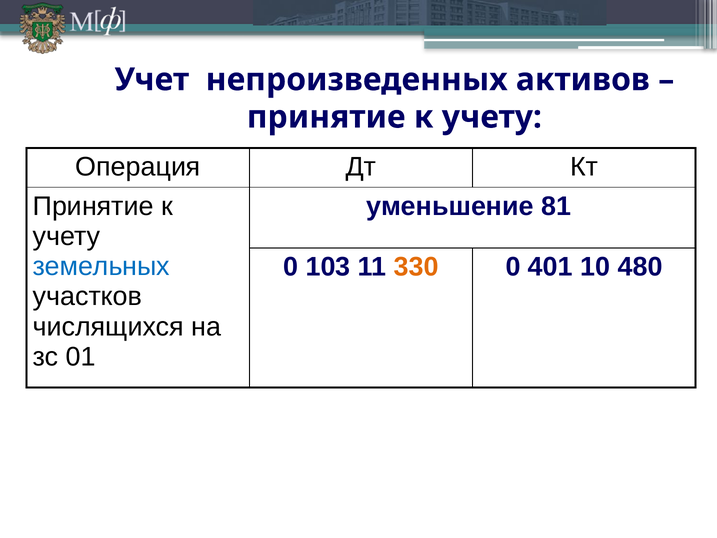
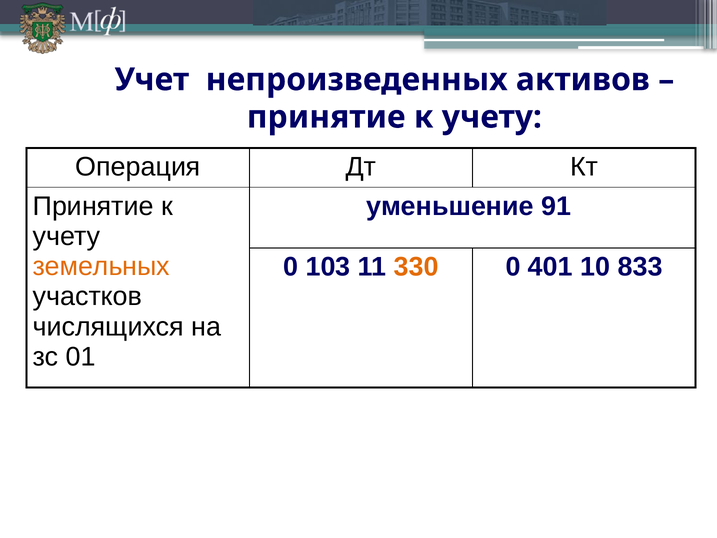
81: 81 -> 91
земельных colour: blue -> orange
480: 480 -> 833
